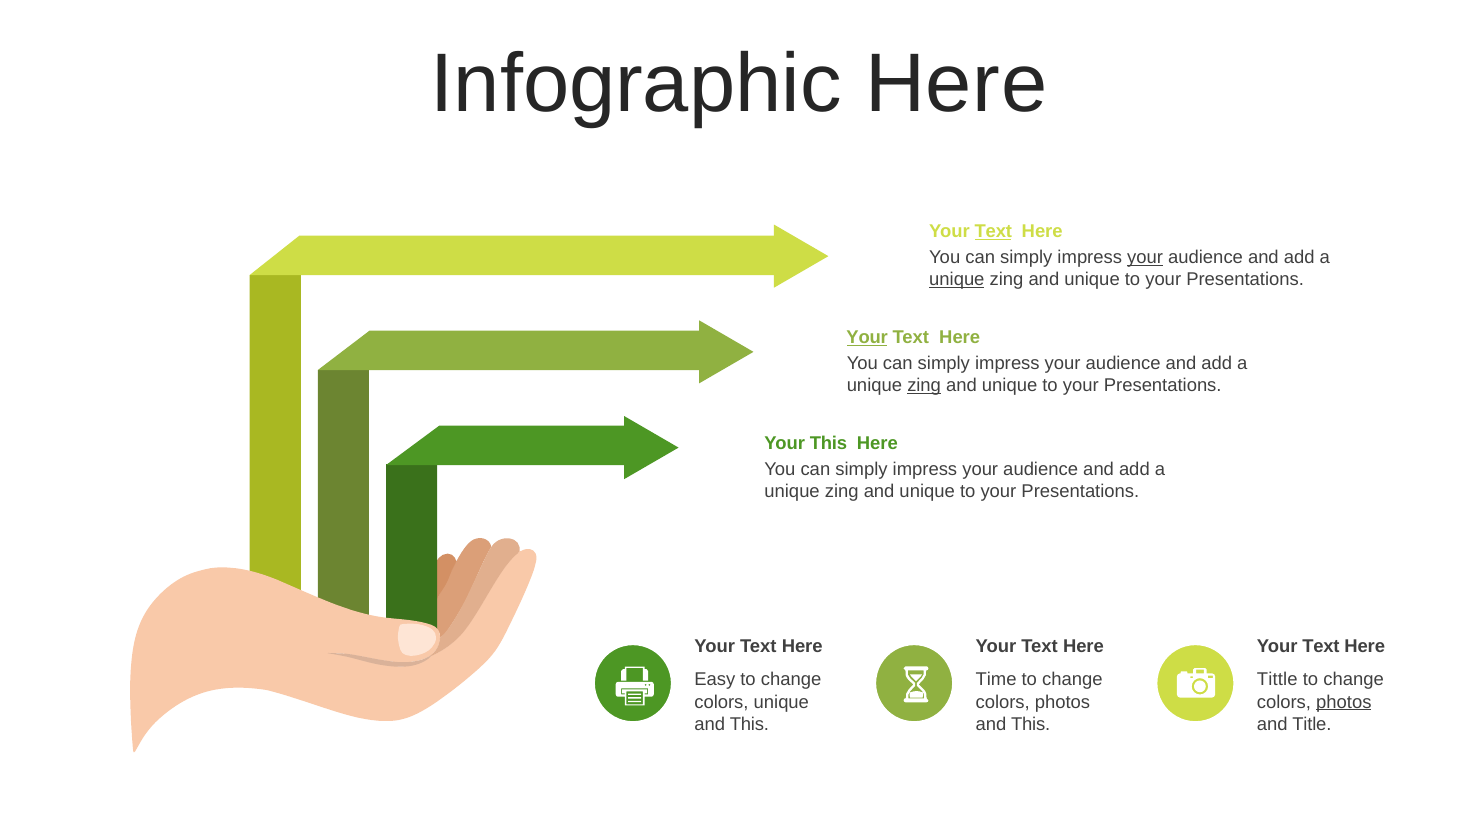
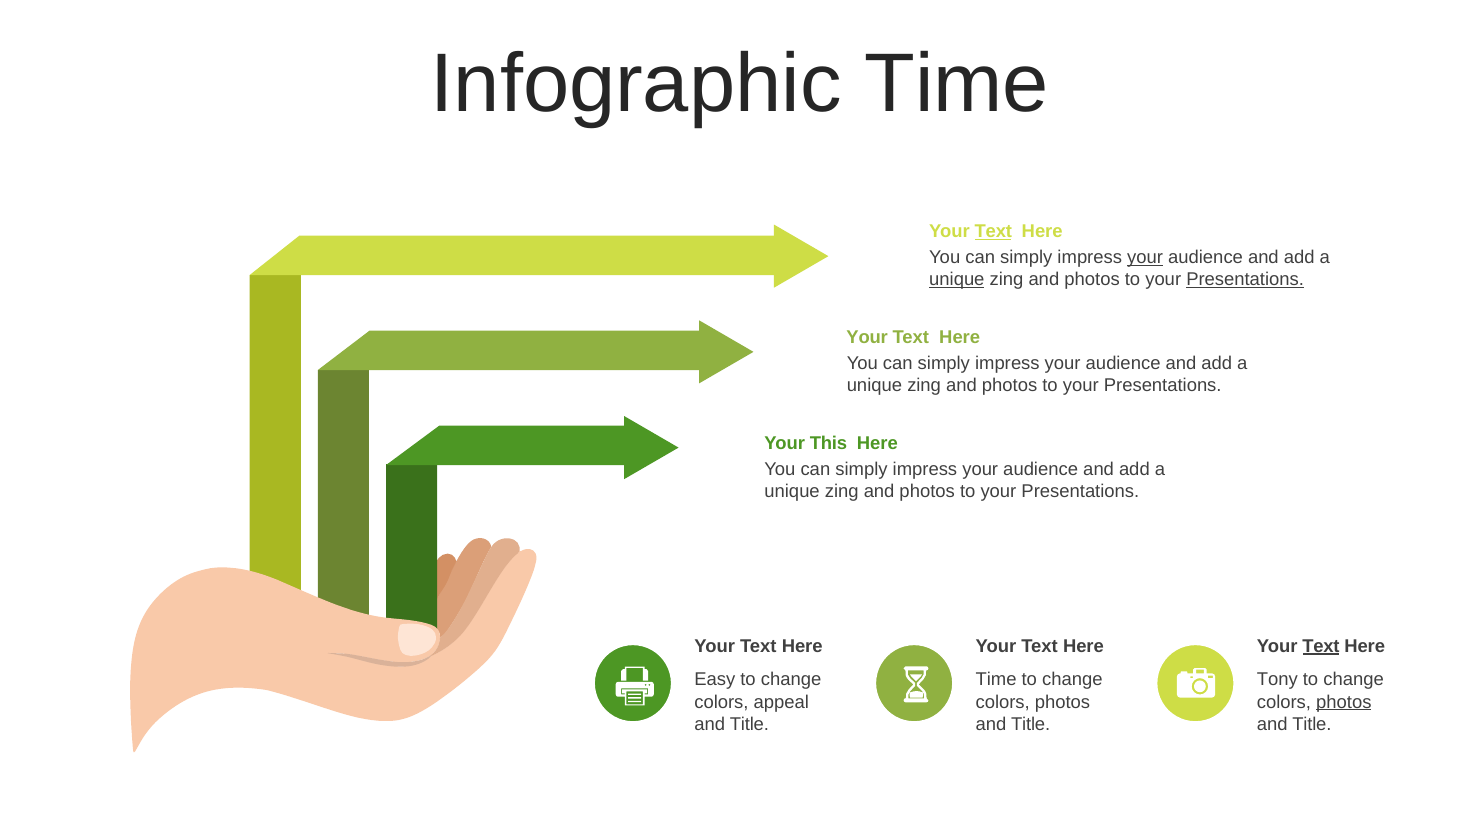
Infographic Here: Here -> Time
unique at (1092, 280): unique -> photos
Presentations at (1245, 280) underline: none -> present
Your at (867, 337) underline: present -> none
zing at (924, 386) underline: present -> none
unique at (1010, 386): unique -> photos
unique at (927, 492): unique -> photos
Text at (1321, 646) underline: none -> present
Tittle: Tittle -> Tony
colors unique: unique -> appeal
This at (749, 724): This -> Title
This at (1031, 724): This -> Title
